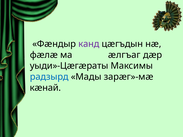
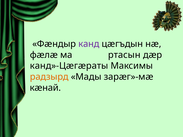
æлгъаг: æлгъаг -> ртасын
уыди»-Цæгæраты: уыди»-Цæгæраты -> канд»-Цæгæраты
радзырд colour: blue -> orange
